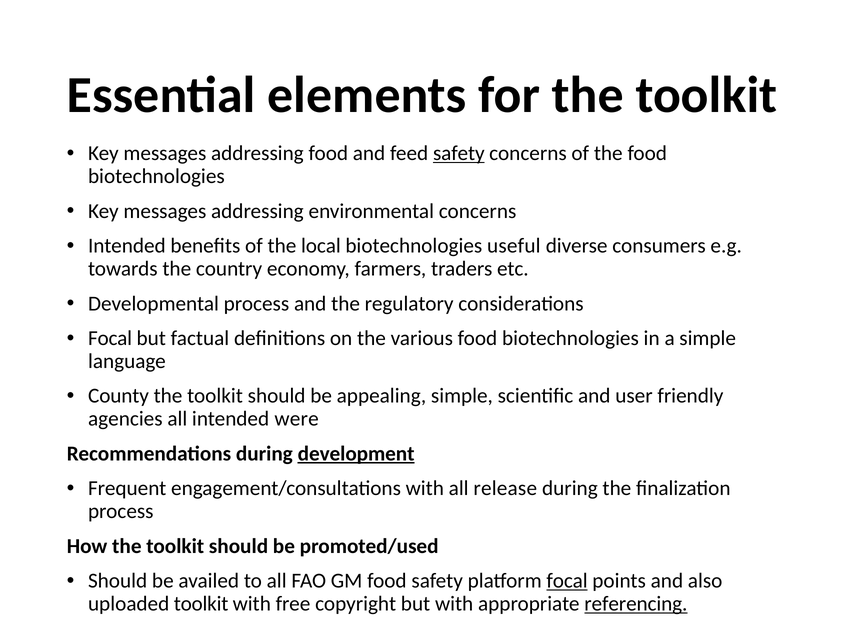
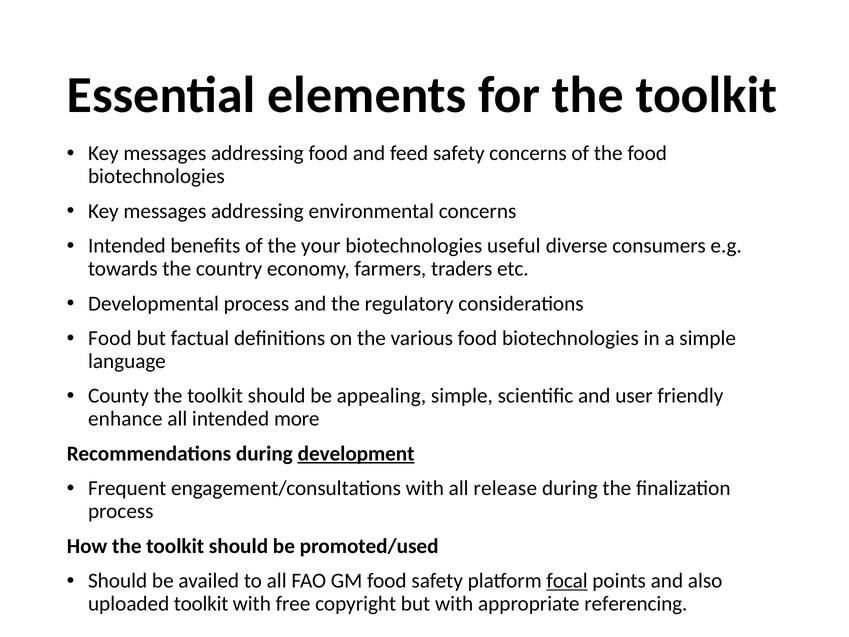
safety at (459, 153) underline: present -> none
local: local -> your
Focal at (110, 338): Focal -> Food
agencies: agencies -> enhance
were: were -> more
referencing underline: present -> none
